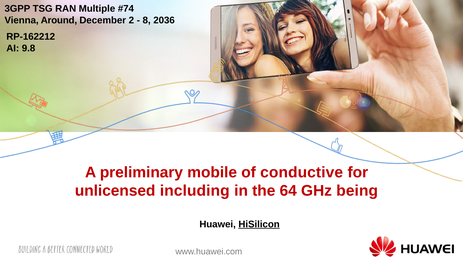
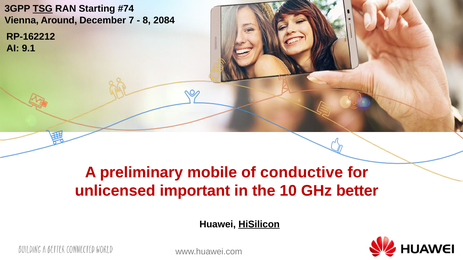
TSG underline: none -> present
Multiple: Multiple -> Starting
2: 2 -> 7
2036: 2036 -> 2084
9.8: 9.8 -> 9.1
including: including -> important
64: 64 -> 10
being: being -> better
